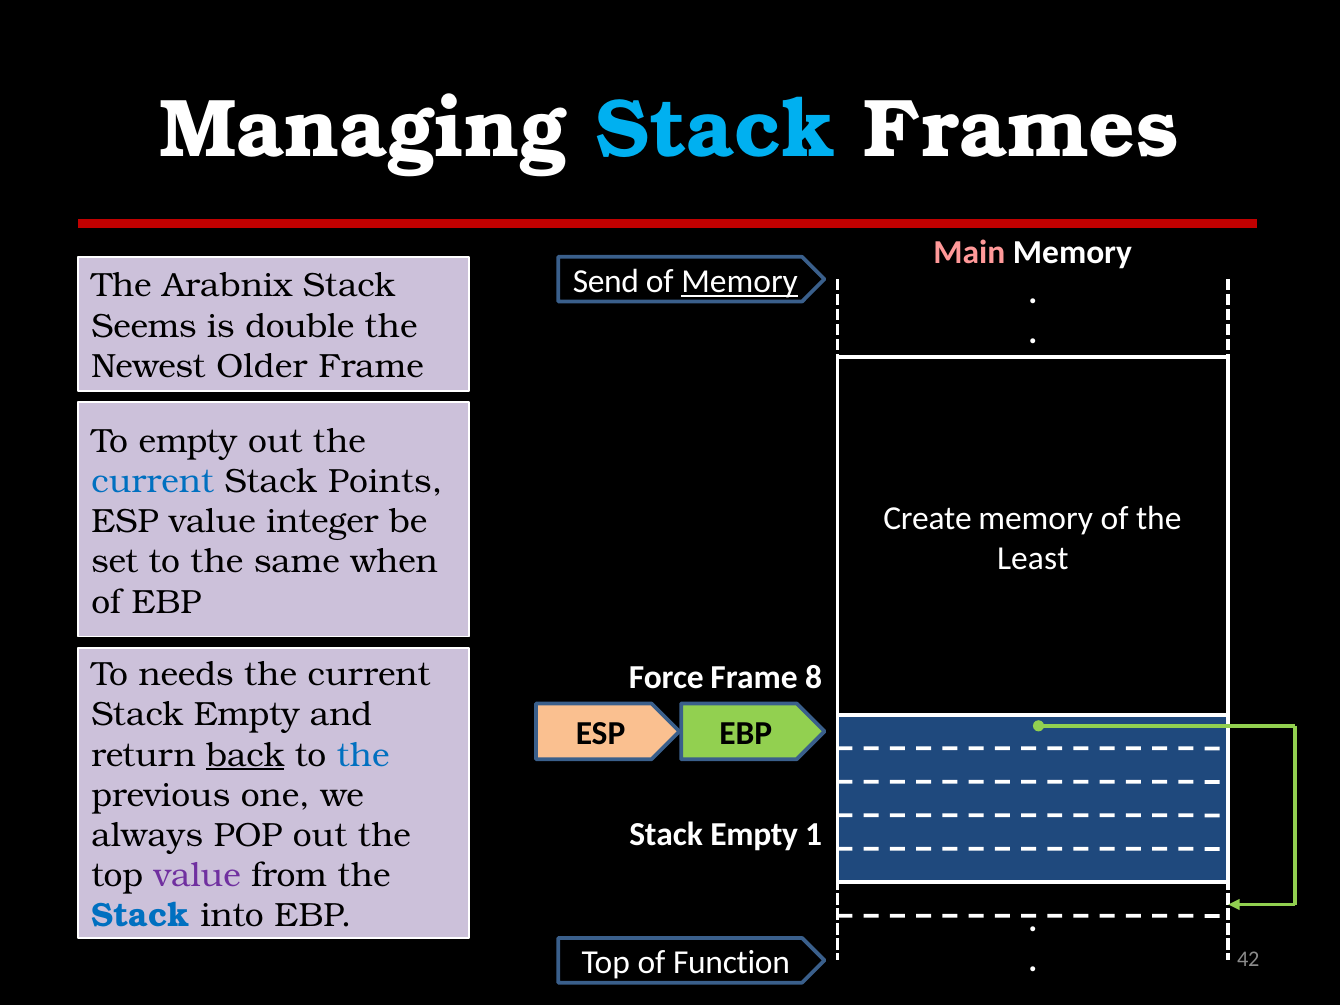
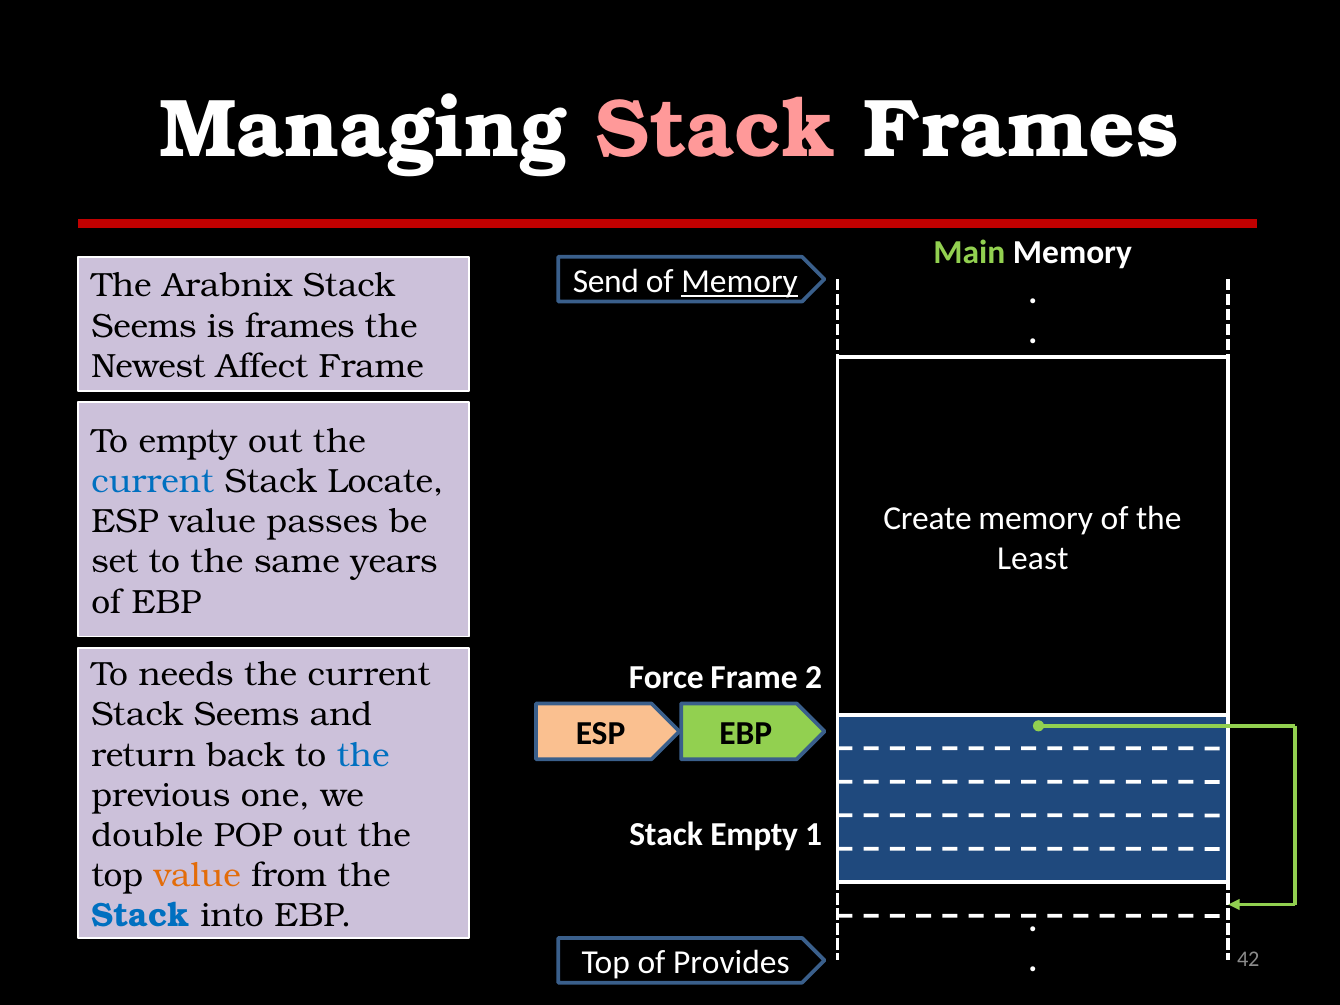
Stack at (716, 130) colour: light blue -> pink
Main colour: pink -> light green
is double: double -> frames
Older: Older -> Affect
Points: Points -> Locate
integer: integer -> passes
when: when -> years
8: 8 -> 2
Empty at (247, 715): Empty -> Seems
back underline: present -> none
always: always -> double
value at (197, 876) colour: purple -> orange
Function: Function -> Provides
